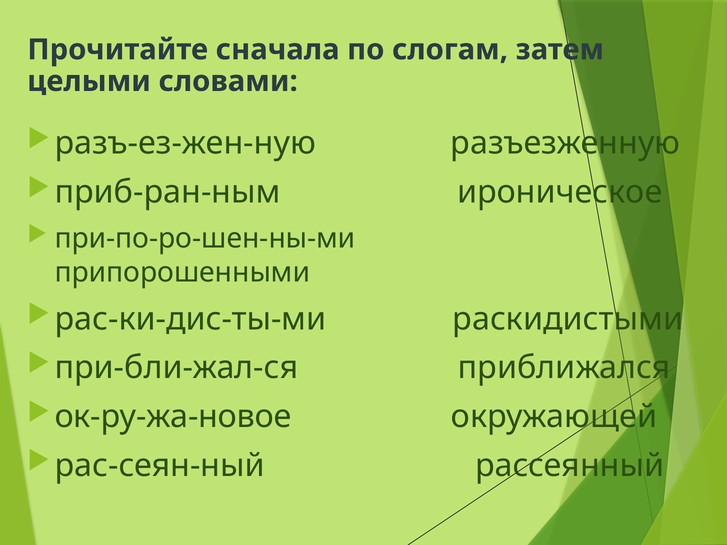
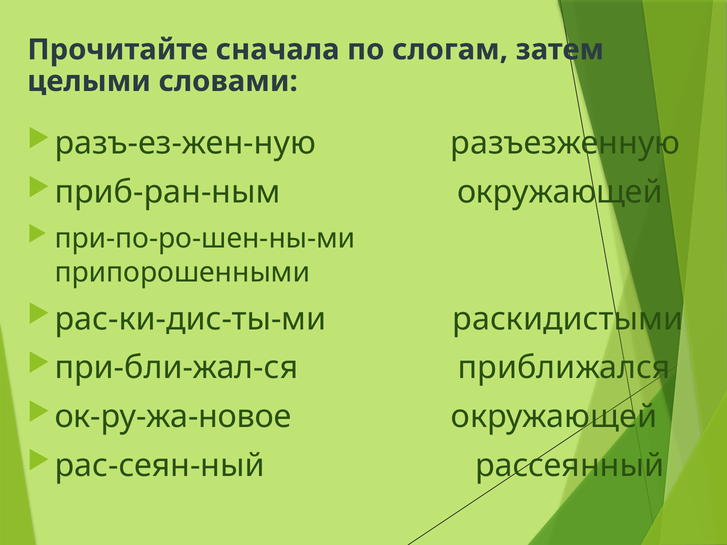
приб-ран-ным ироническое: ироническое -> окружающей
